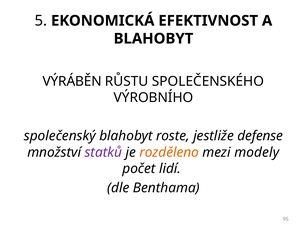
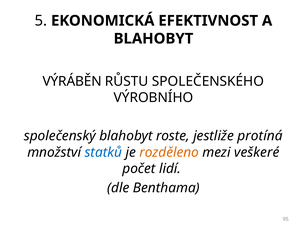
defense: defense -> protíná
statků colour: purple -> blue
modely: modely -> veškeré
